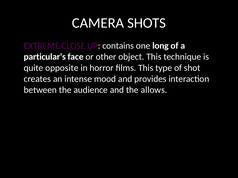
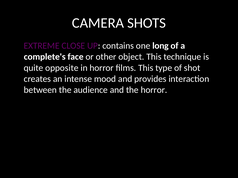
particular's: particular's -> complete's
the allows: allows -> horror
